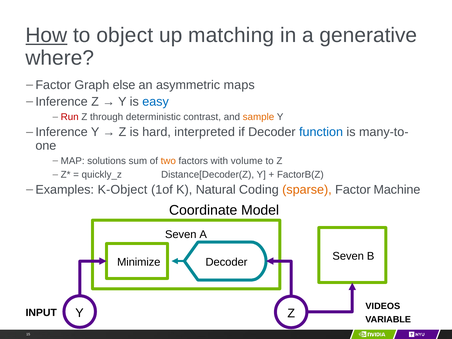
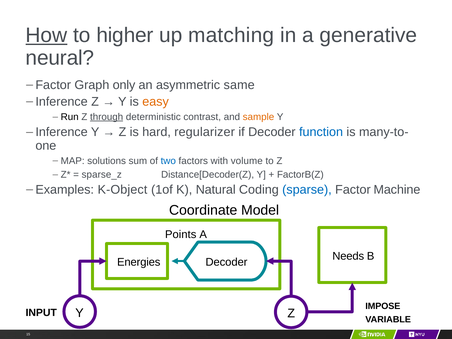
object: object -> higher
where: where -> neural
else: else -> only
maps: maps -> same
easy colour: blue -> orange
Run colour: red -> black
through underline: none -> present
interpreted: interpreted -> regularizer
two colour: orange -> blue
quickly_z: quickly_z -> sparse_z
sparse colour: orange -> blue
Seven at (181, 235): Seven -> Points
Seven at (348, 256): Seven -> Needs
Minimize: Minimize -> Energies
VIDEOS: VIDEOS -> IMPOSE
